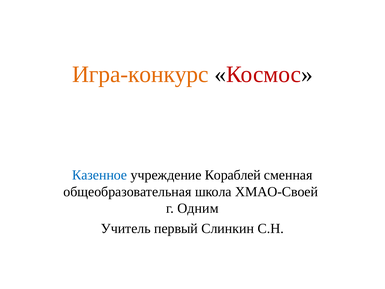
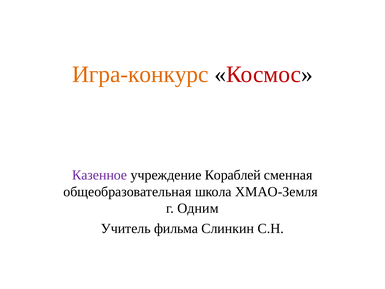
Казенное colour: blue -> purple
ХМАО-Своей: ХМАО-Своей -> ХМАО-Земля
первый: первый -> фильма
